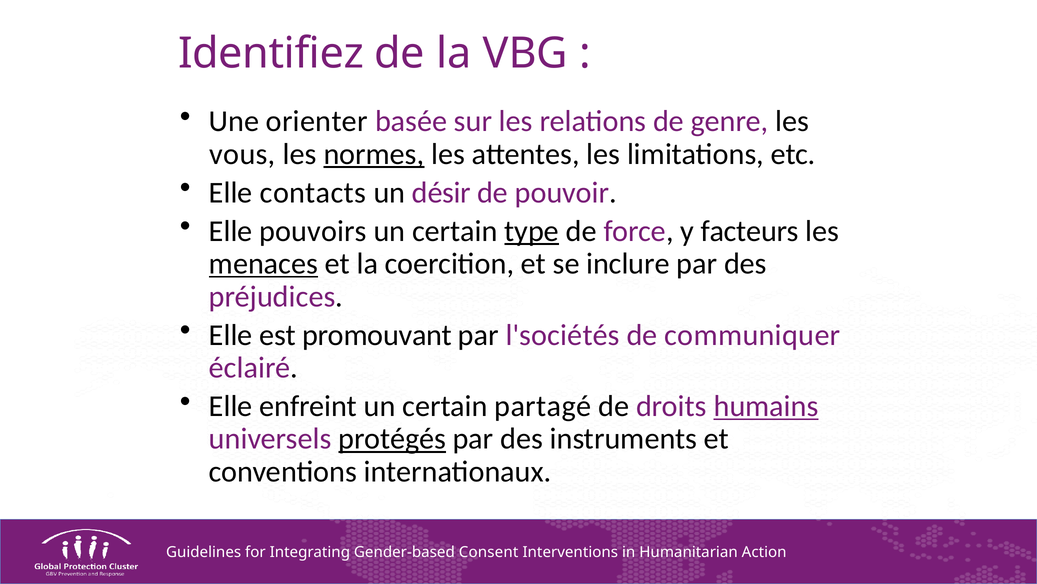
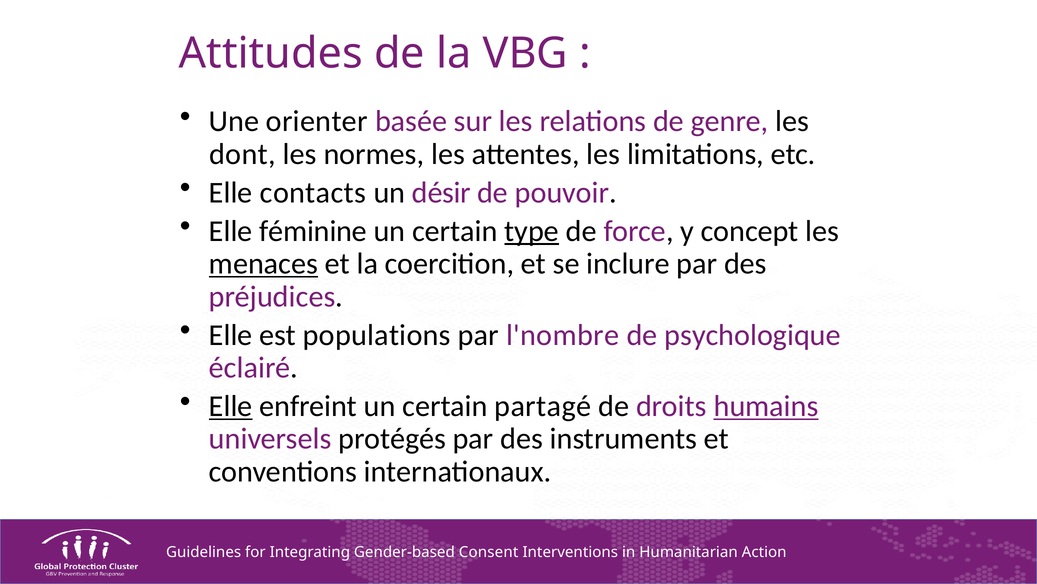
Identifiez: Identifiez -> Attitudes
vous: vous -> dont
normes underline: present -> none
pouvoirs: pouvoirs -> féminine
facteurs: facteurs -> concept
promouvant: promouvant -> populations
l'sociétés: l'sociétés -> l'nombre
communiquer: communiquer -> psychologique
Elle at (231, 406) underline: none -> present
protégés underline: present -> none
